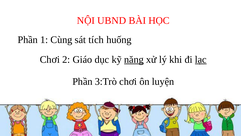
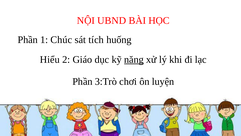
Cùng: Cùng -> Chúc
Chơi at (50, 59): Chơi -> Hiểu
lạc underline: present -> none
